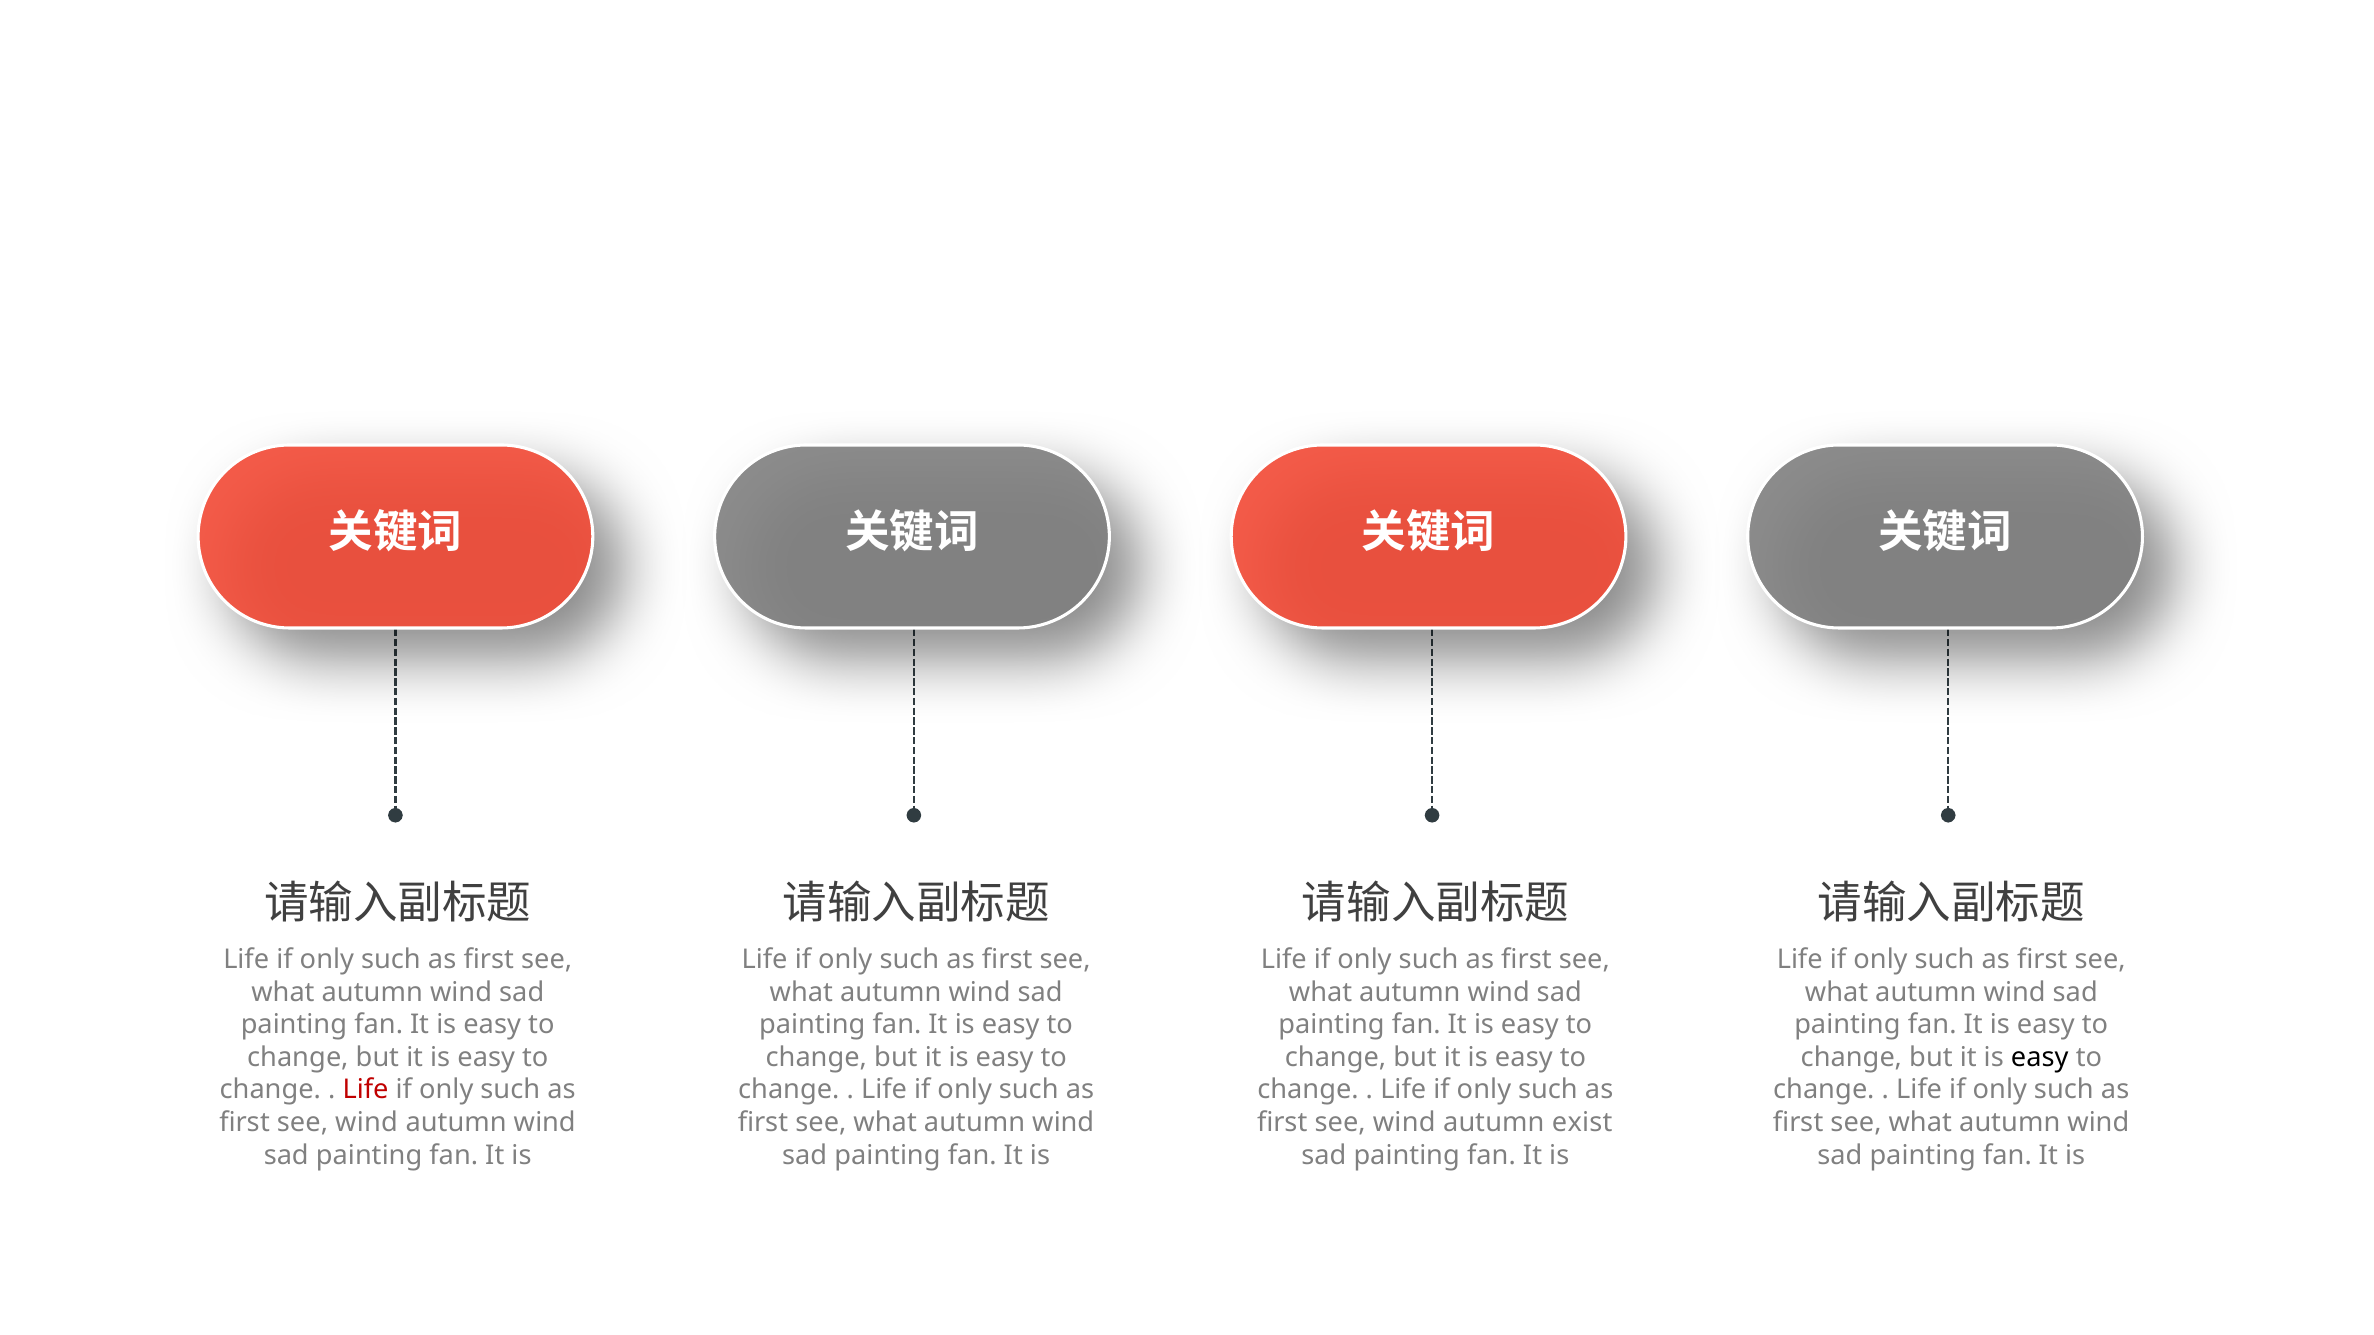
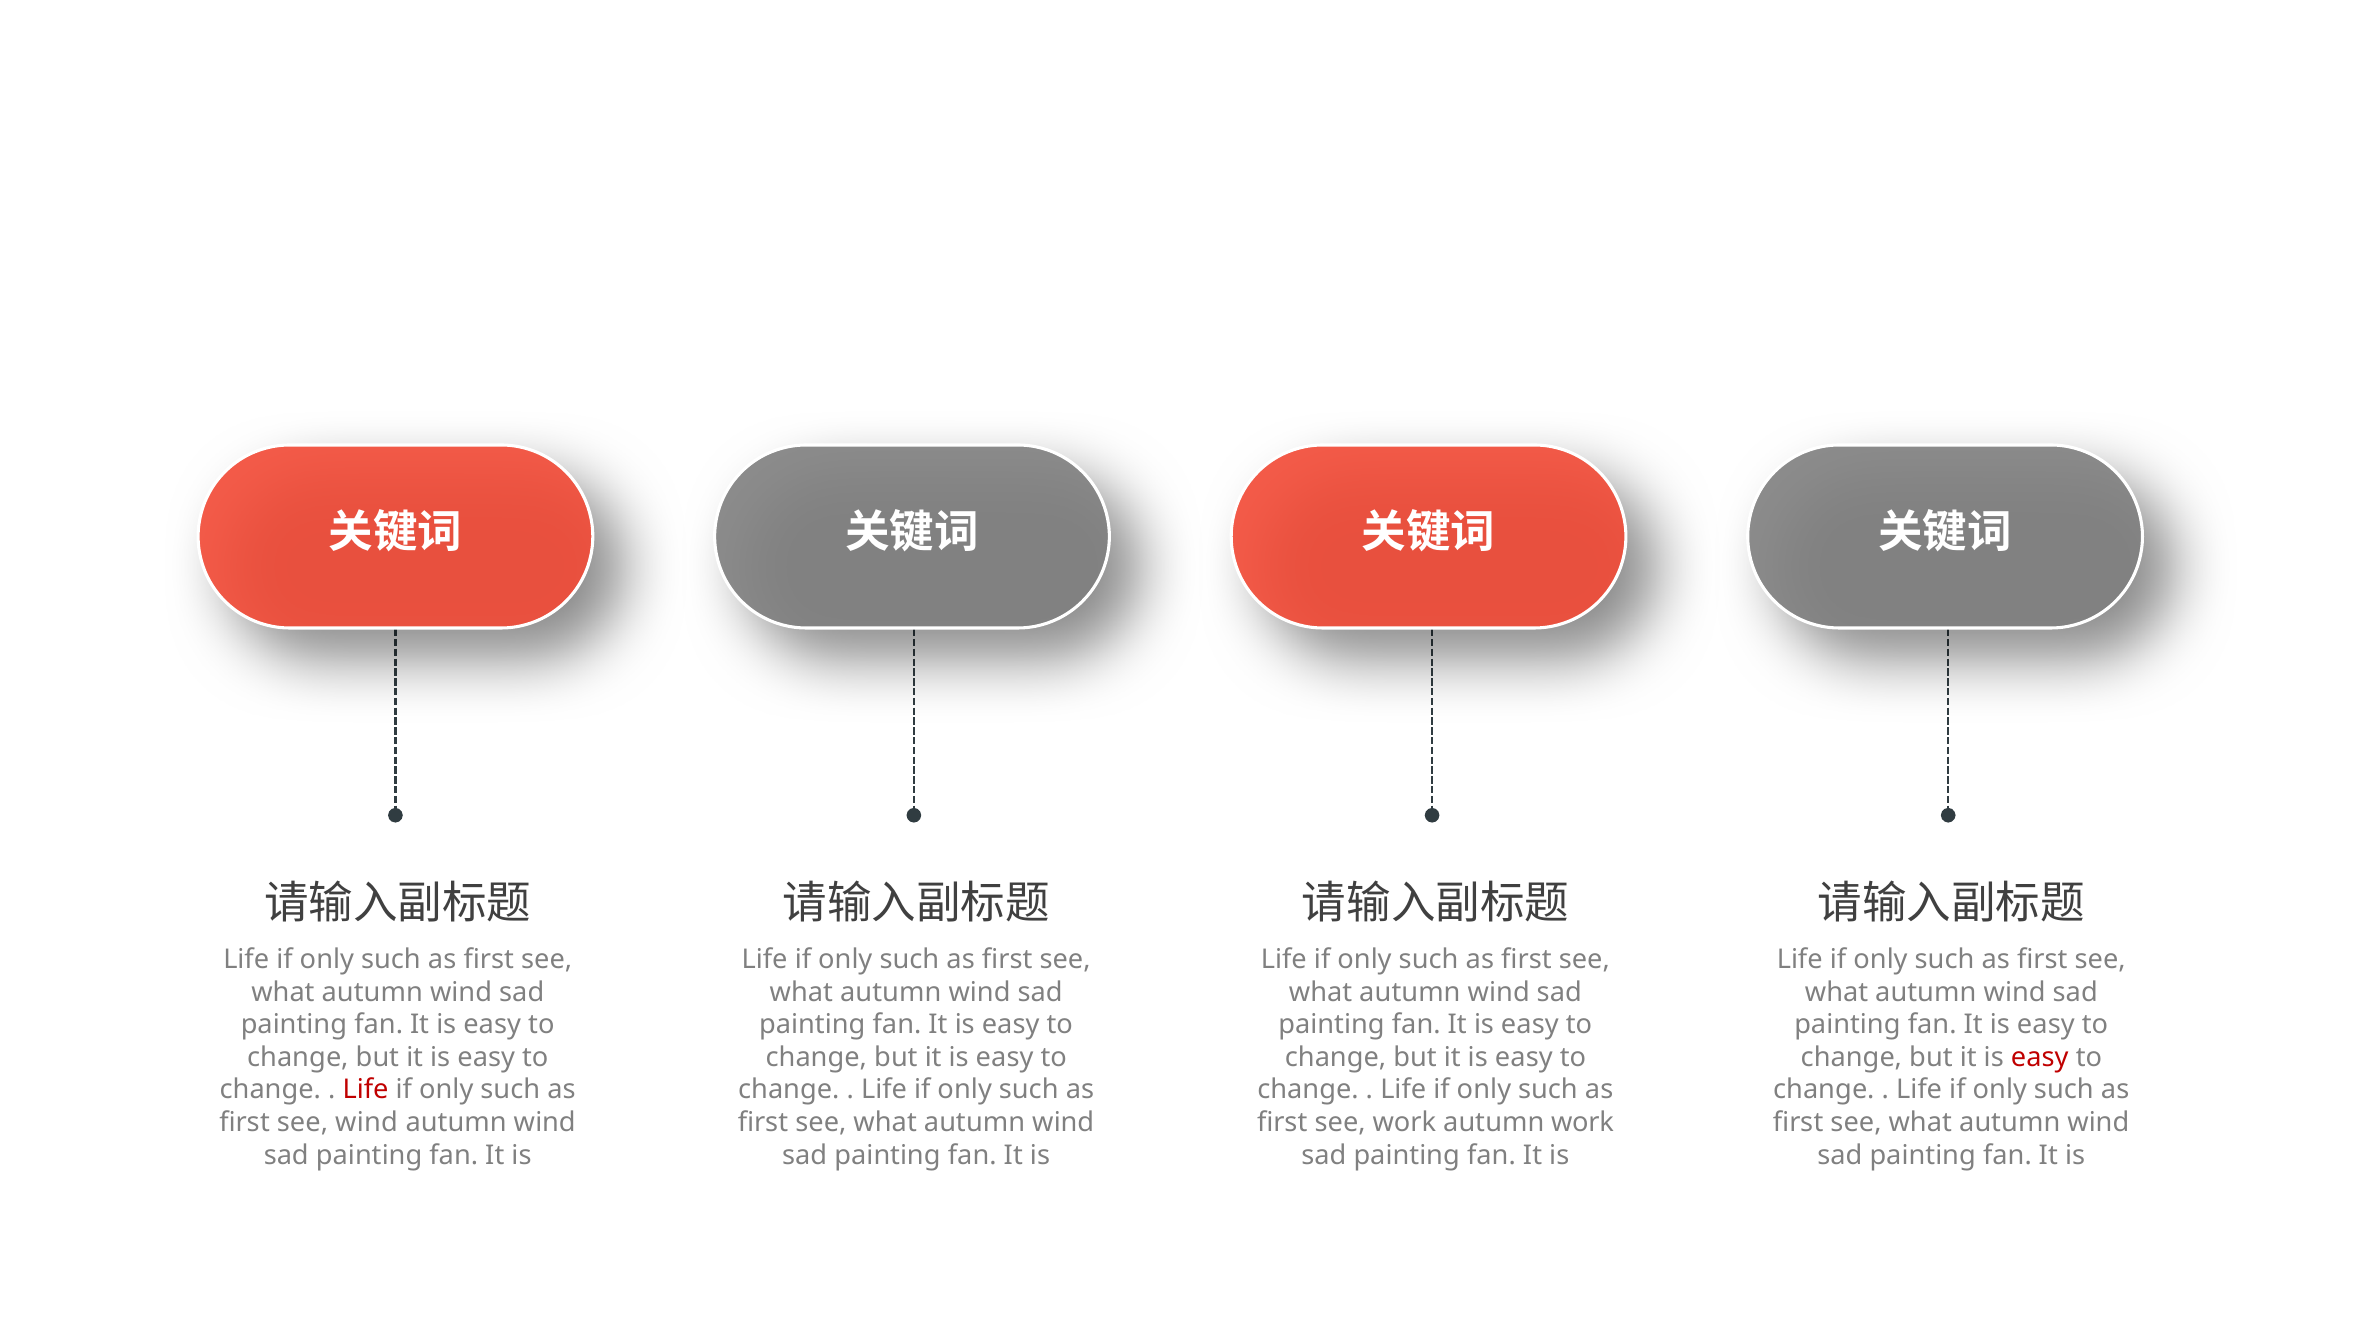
easy at (2040, 1058) colour: black -> red
wind at (1404, 1123): wind -> work
autumn exist: exist -> work
